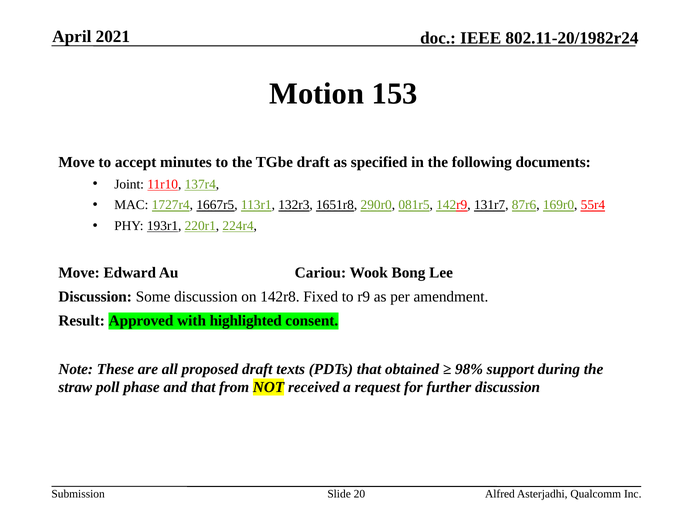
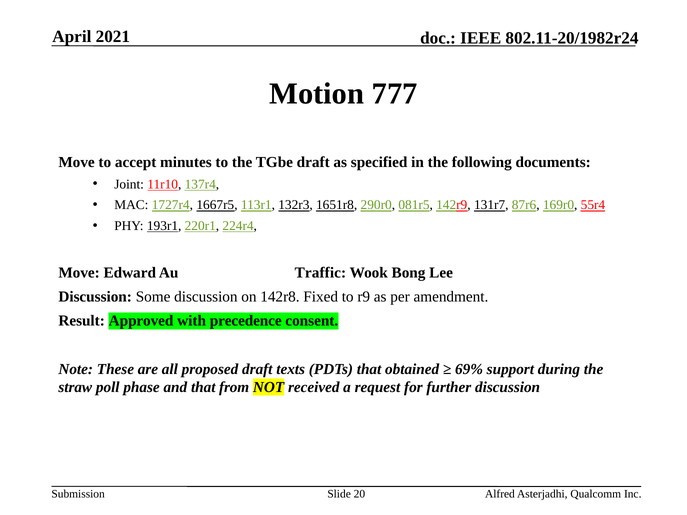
153: 153 -> 777
Cariou: Cariou -> Traffic
highlighted: highlighted -> precedence
98%: 98% -> 69%
